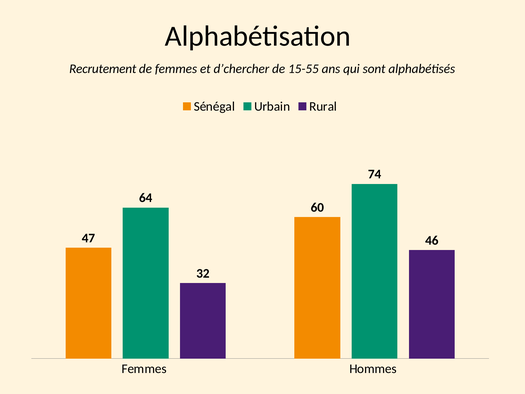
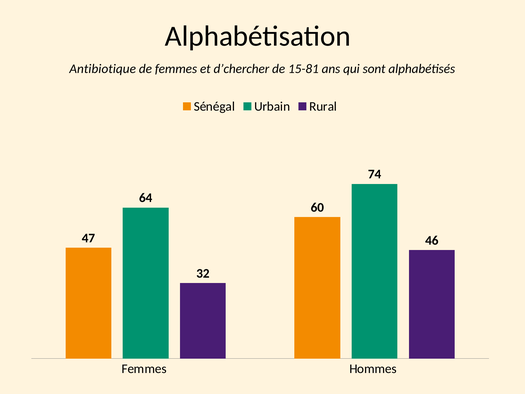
Recrutement: Recrutement -> Antibiotique
15-55: 15-55 -> 15-81
